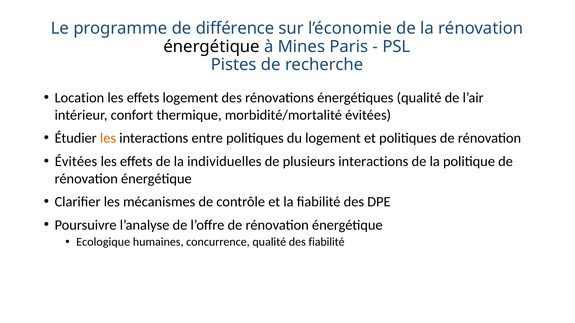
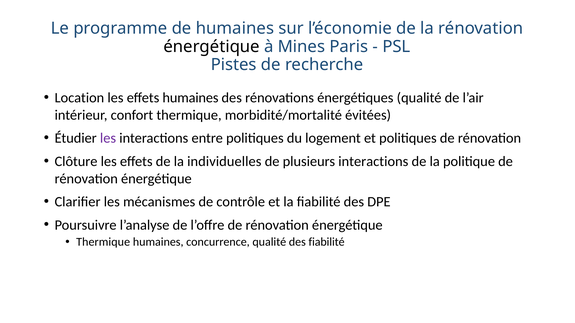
de différence: différence -> humaines
effets logement: logement -> humaines
les at (108, 138) colour: orange -> purple
Évitées at (76, 162): Évitées -> Clôture
Ecologique at (103, 242): Ecologique -> Thermique
